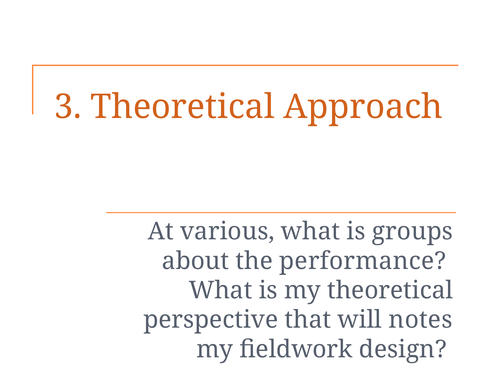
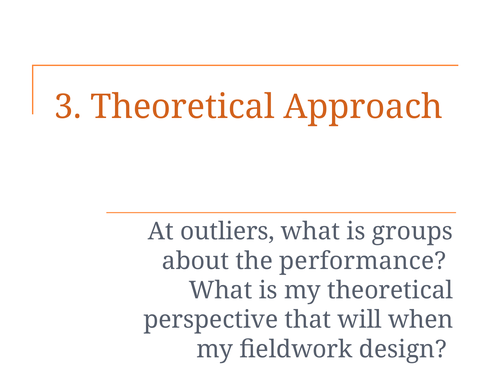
various: various -> outliers
notes: notes -> when
